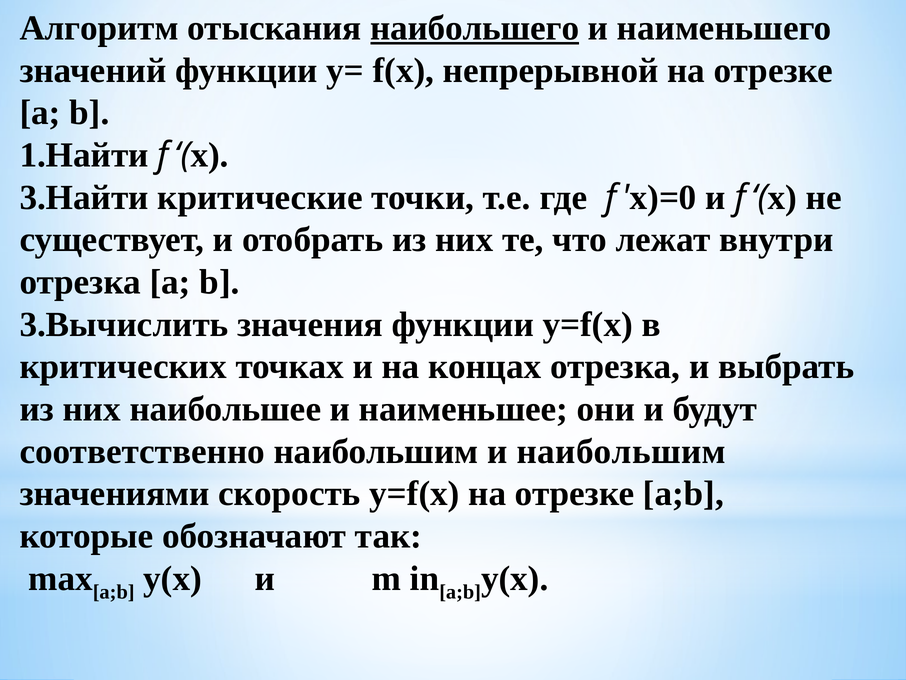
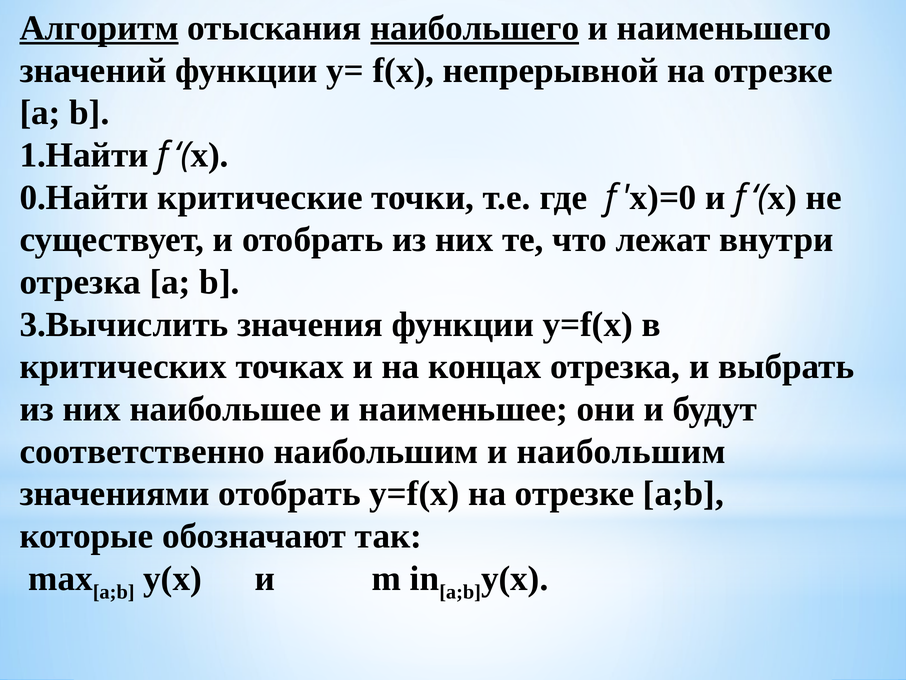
Алгоритм underline: none -> present
3.Найти: 3.Найти -> 0.Найти
значениями скорость: скорость -> отобрать
